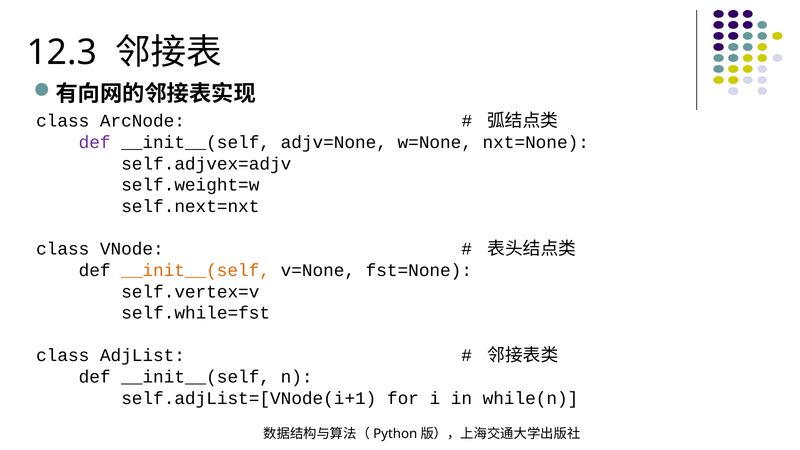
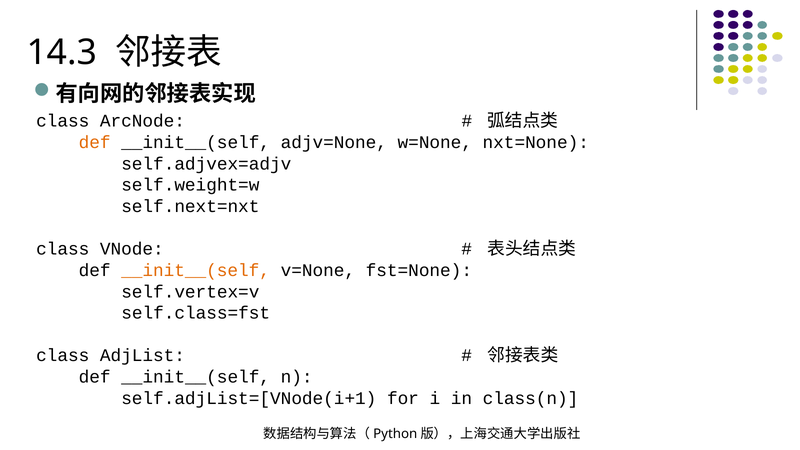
12.3: 12.3 -> 14.3
def at (95, 142) colour: purple -> orange
self.while=fst: self.while=fst -> self.class=fst
while(n: while(n -> class(n
